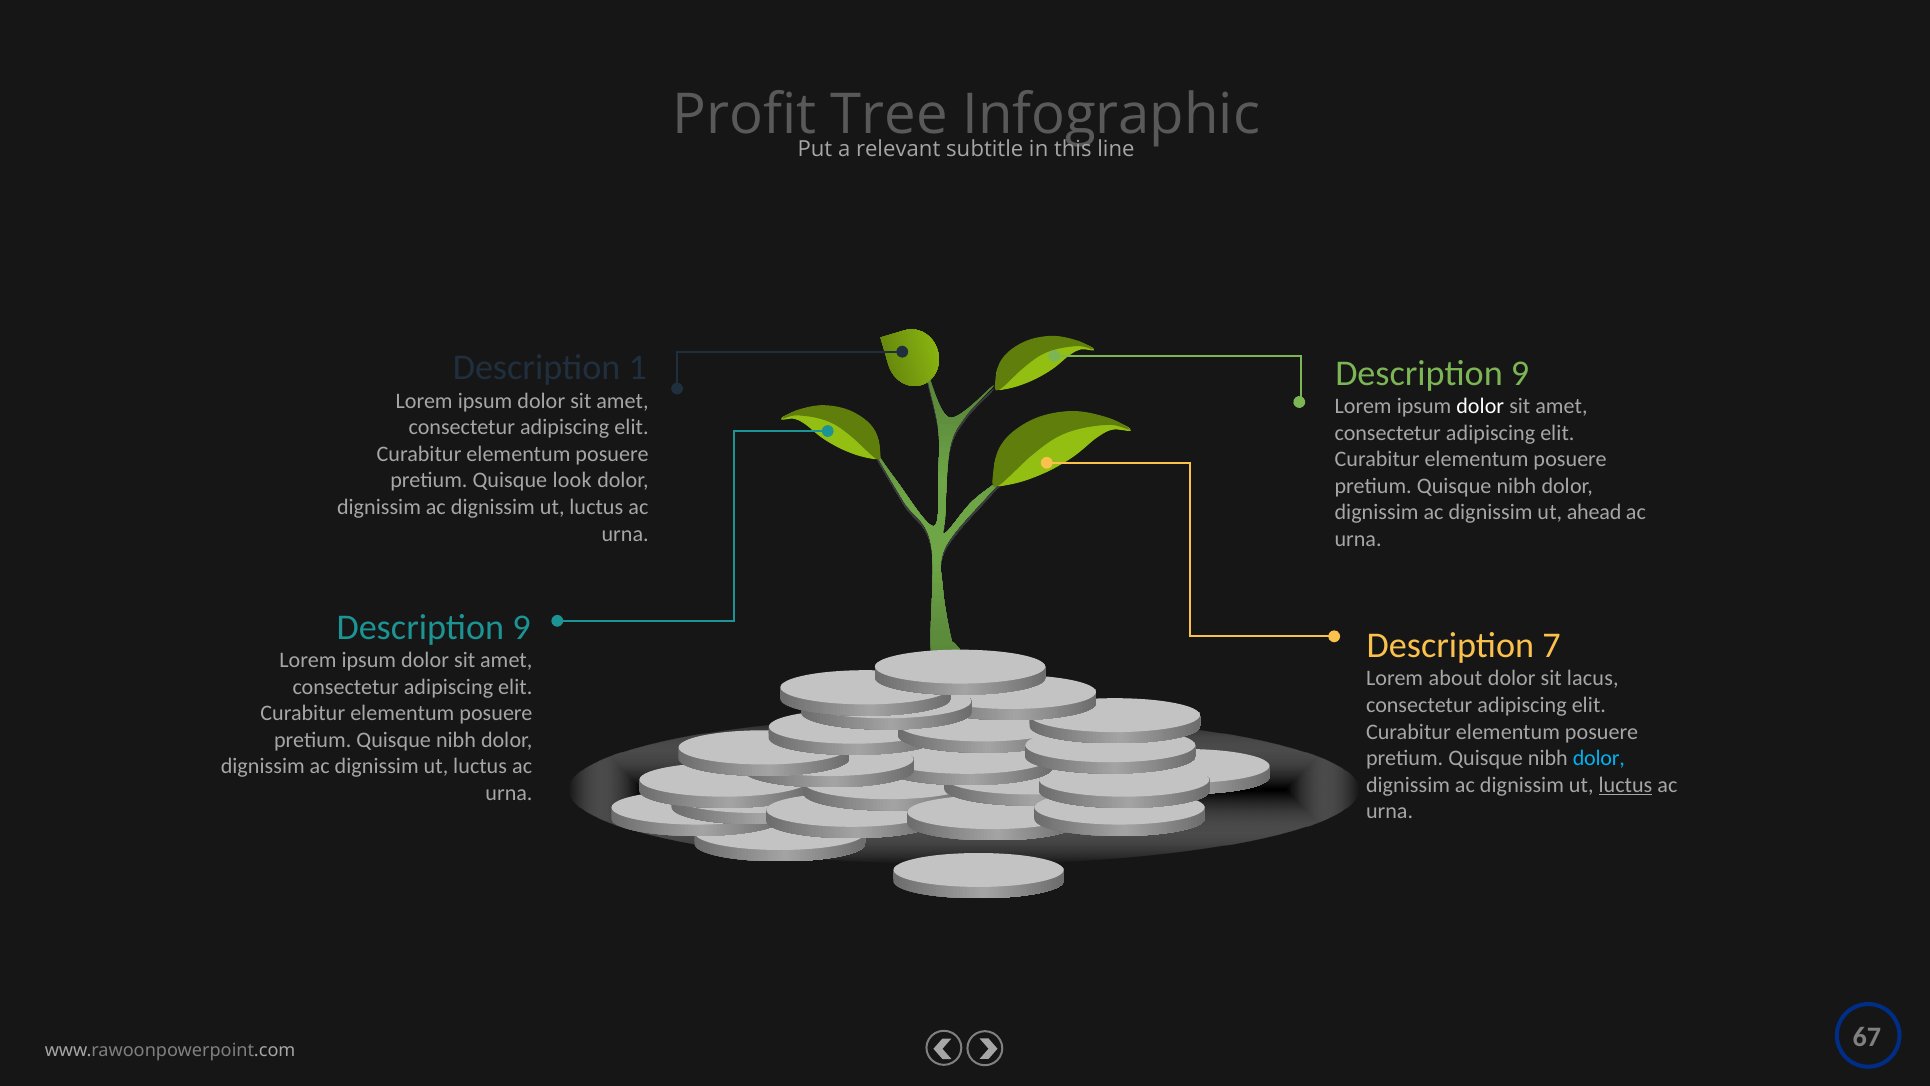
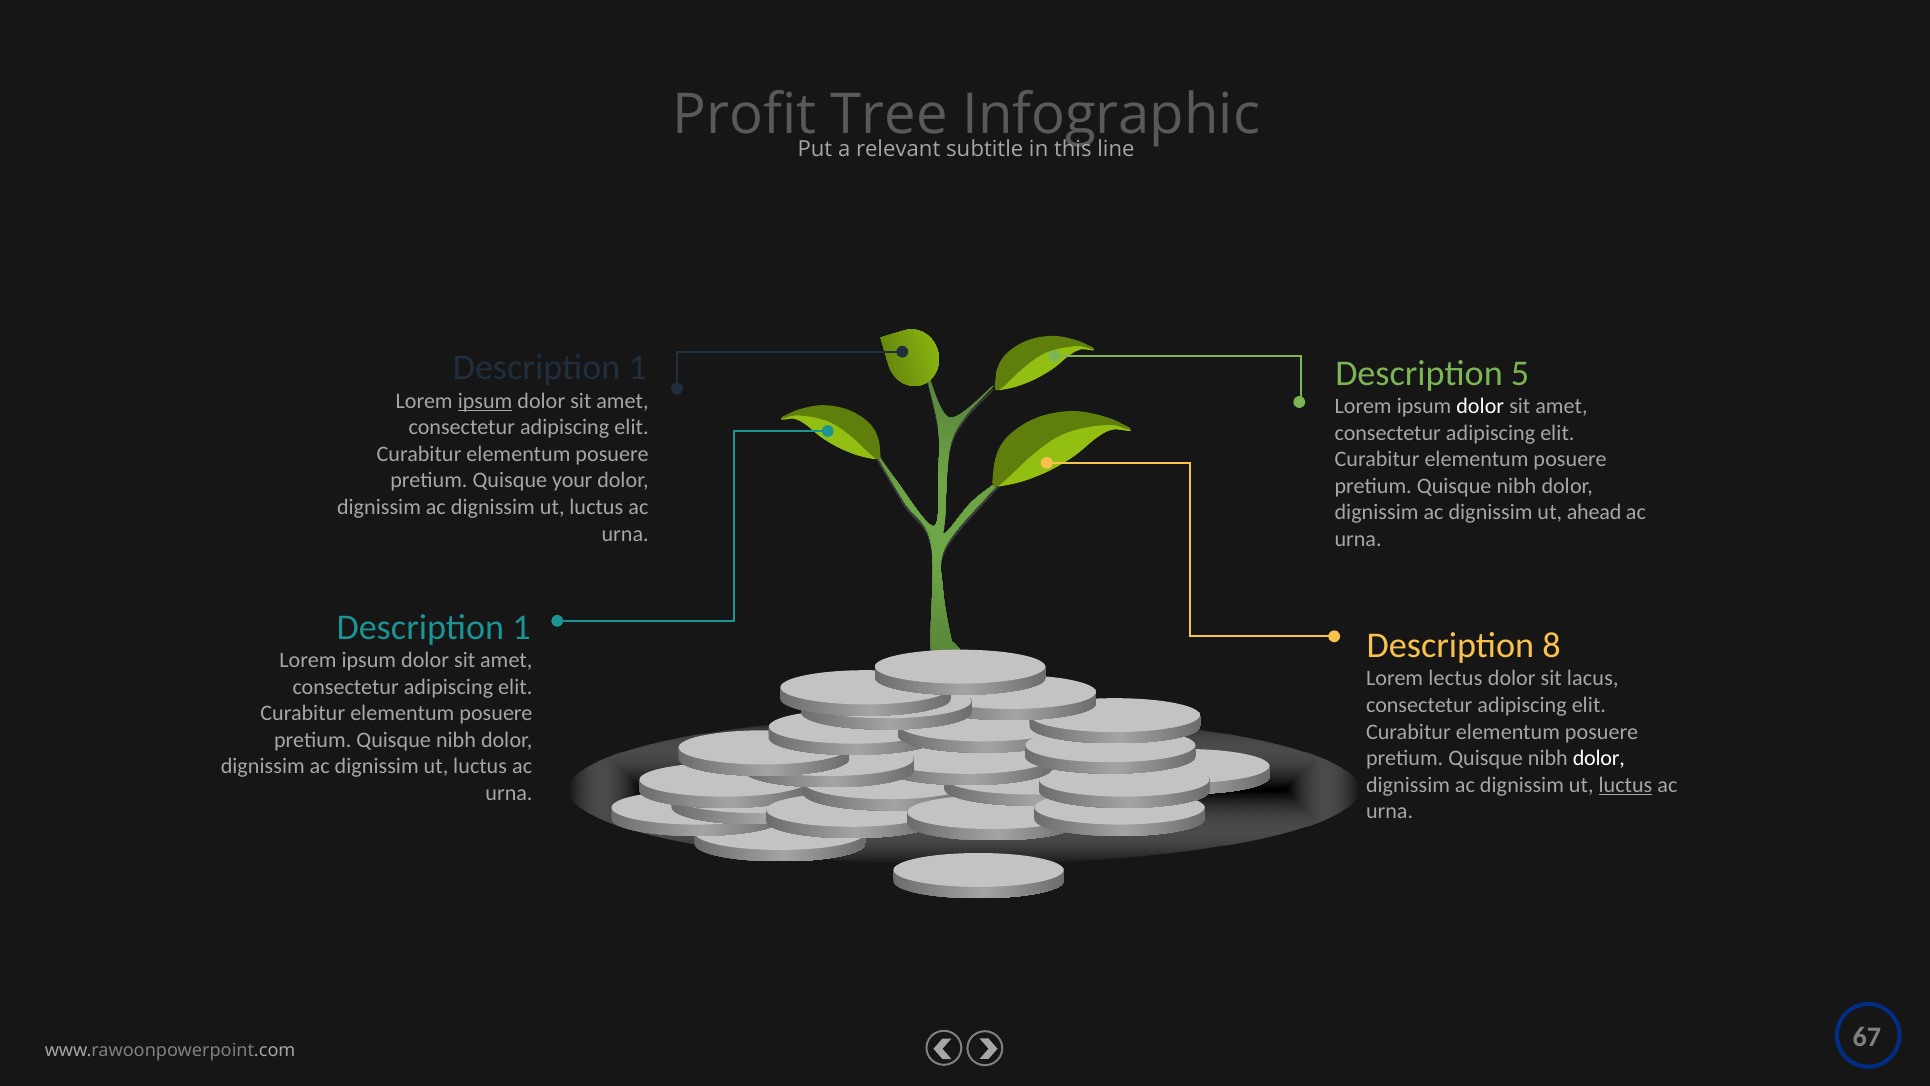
9 at (1520, 373): 9 -> 5
ipsum at (485, 401) underline: none -> present
look: look -> your
9 at (522, 627): 9 -> 1
7: 7 -> 8
about: about -> lectus
dolor at (1599, 758) colour: light blue -> white
